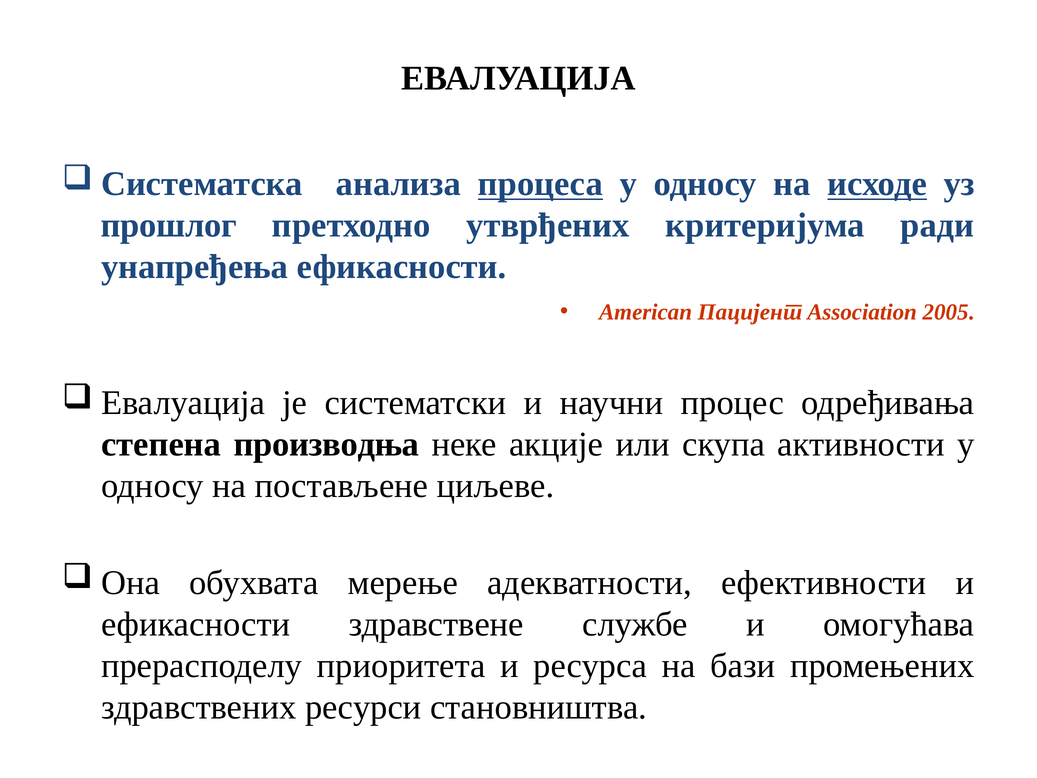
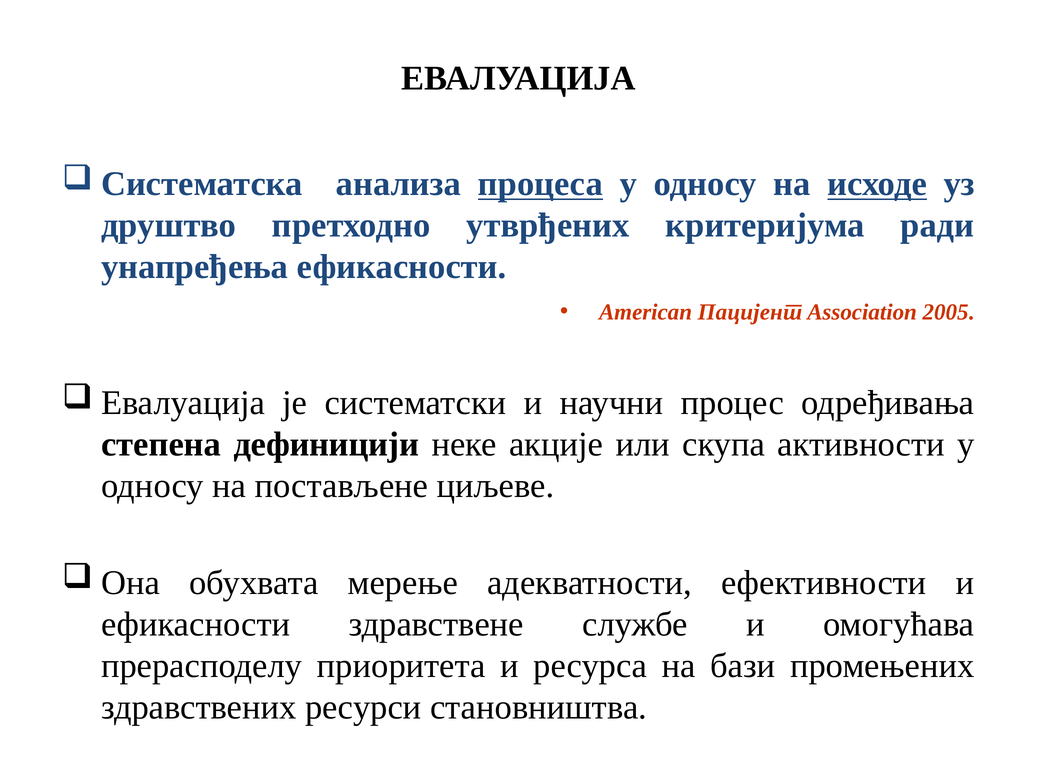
прошлог: прошлог -> друштво
производња: производња -> дефиницији
